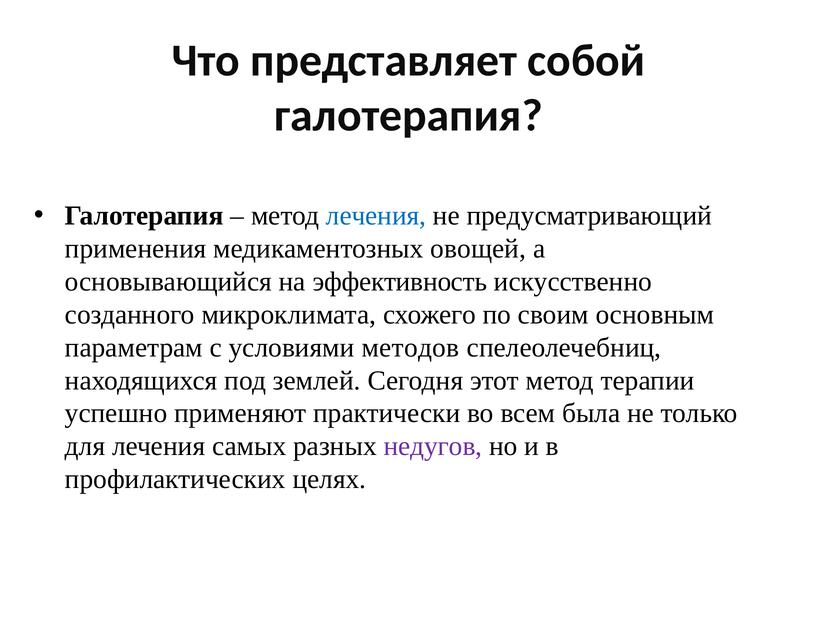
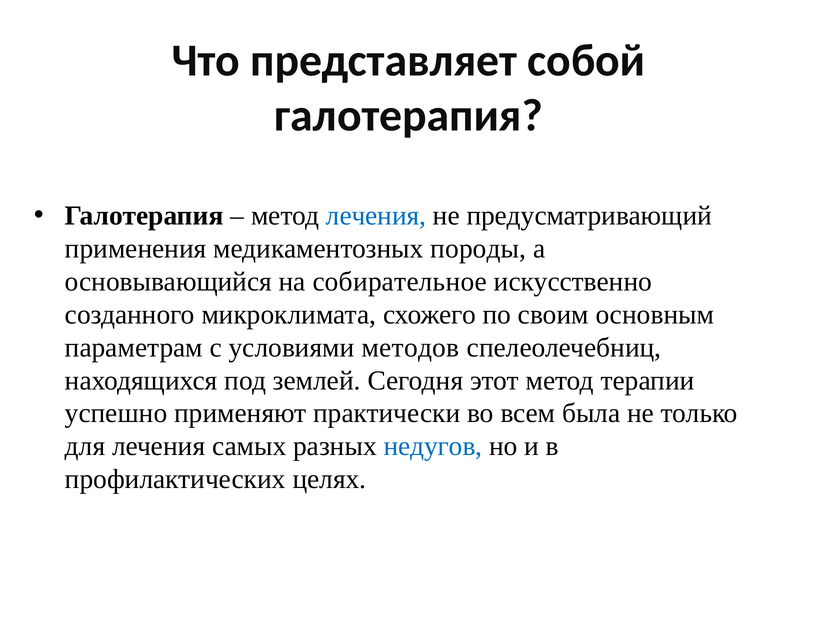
овощей: овощей -> породы
эффективность: эффективность -> собирательное
недугов colour: purple -> blue
